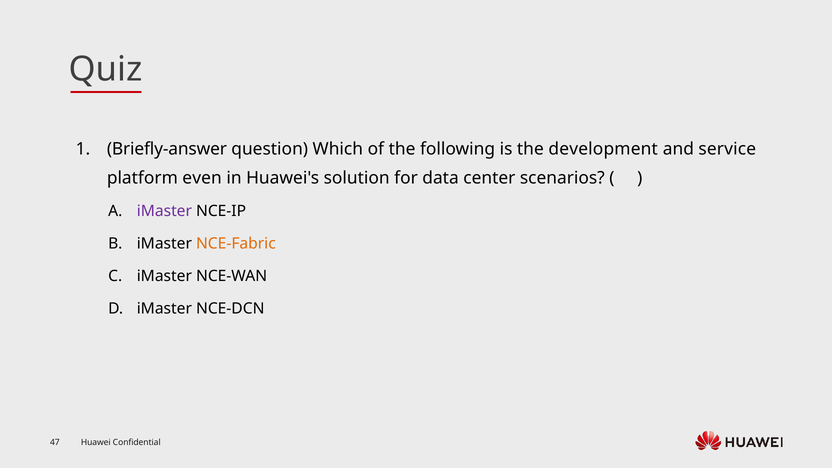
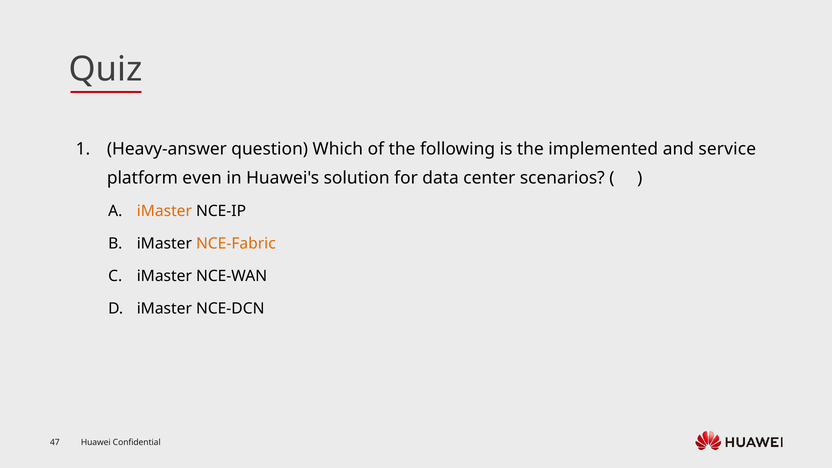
Briefly-answer: Briefly-answer -> Heavy-answer
development: development -> implemented
iMaster at (164, 211) colour: purple -> orange
